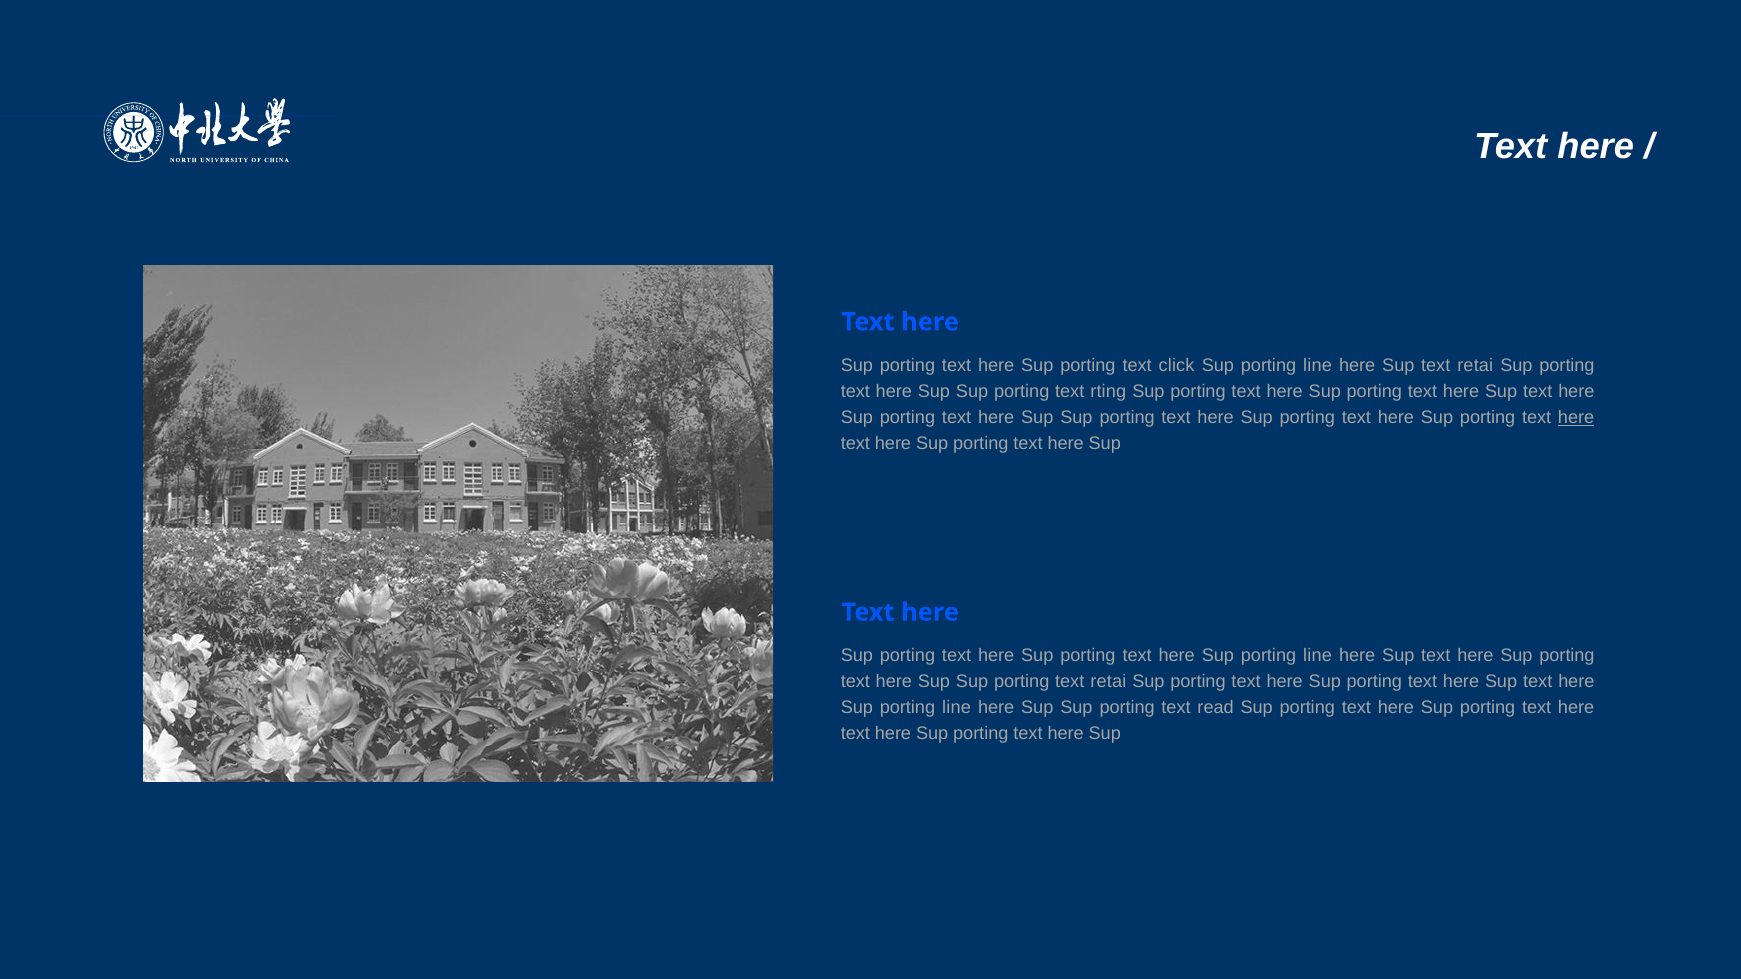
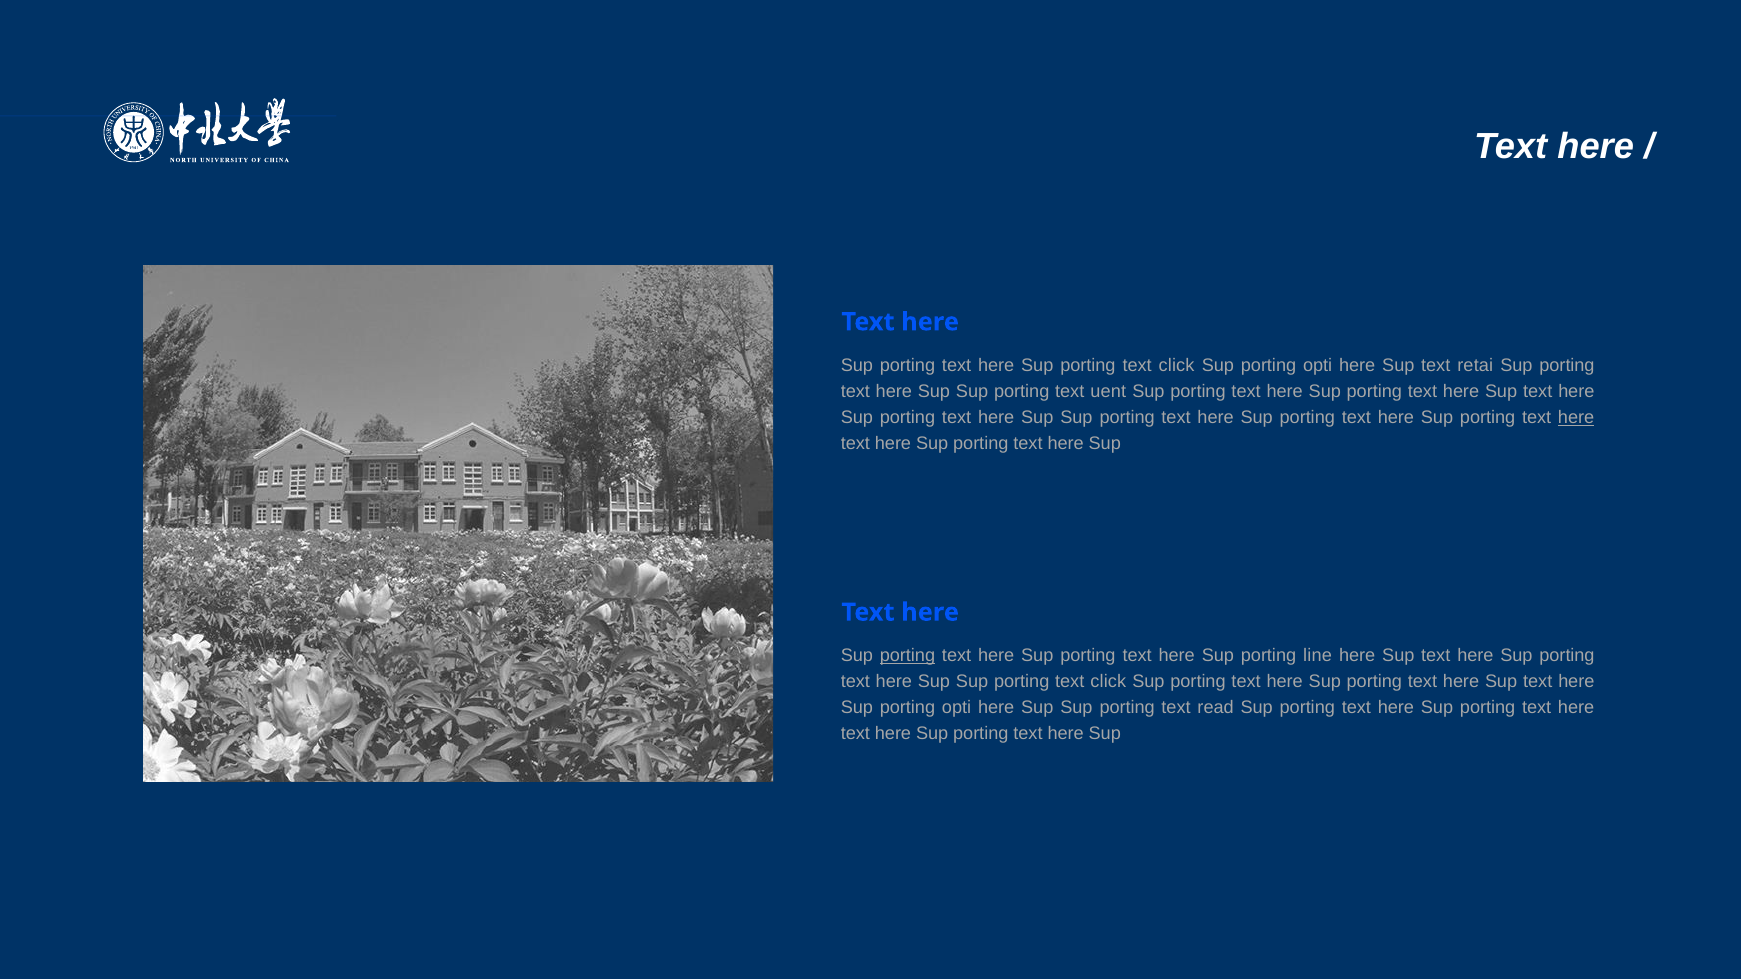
line at (1318, 365): line -> opti
rting: rting -> uent
porting at (907, 656) underline: none -> present
retai at (1108, 682): retai -> click
line at (956, 708): line -> opti
